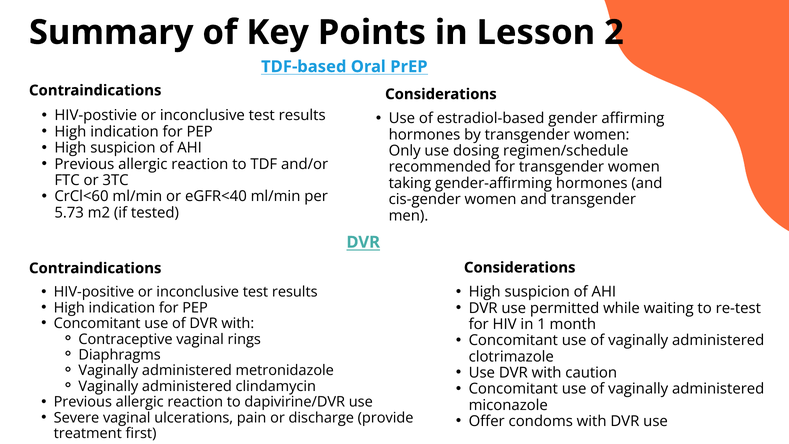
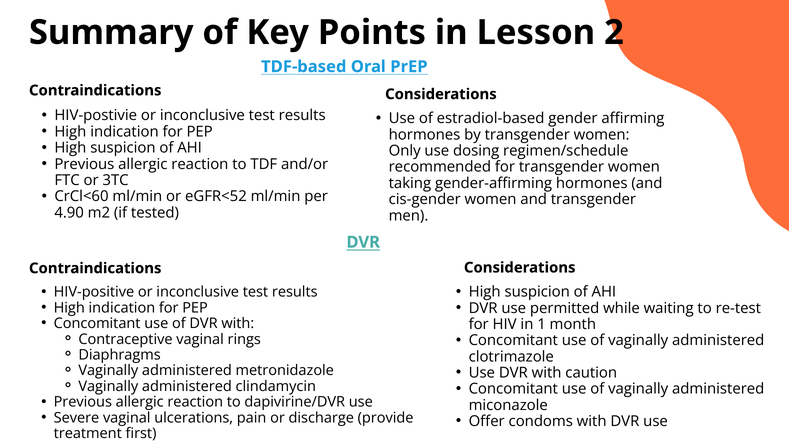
eGFR<40: eGFR<40 -> eGFR<52
5.73: 5.73 -> 4.90
